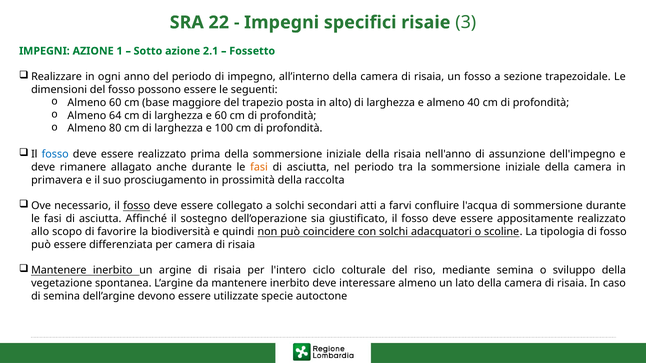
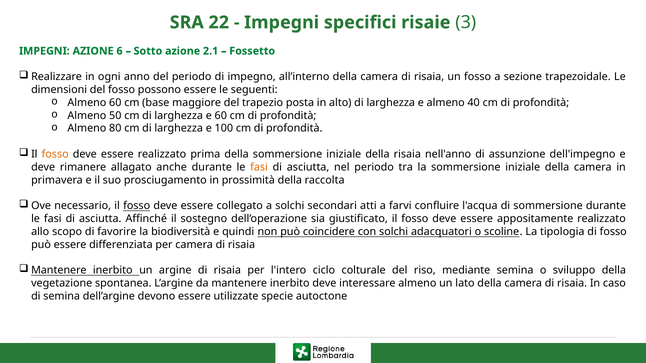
1: 1 -> 6
64: 64 -> 50
fosso at (55, 154) colour: blue -> orange
